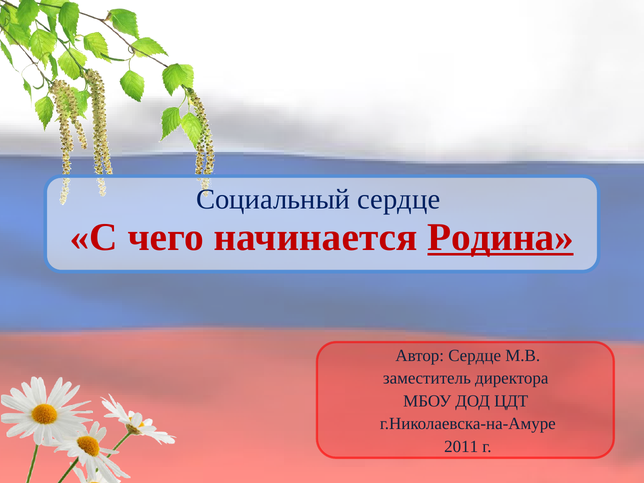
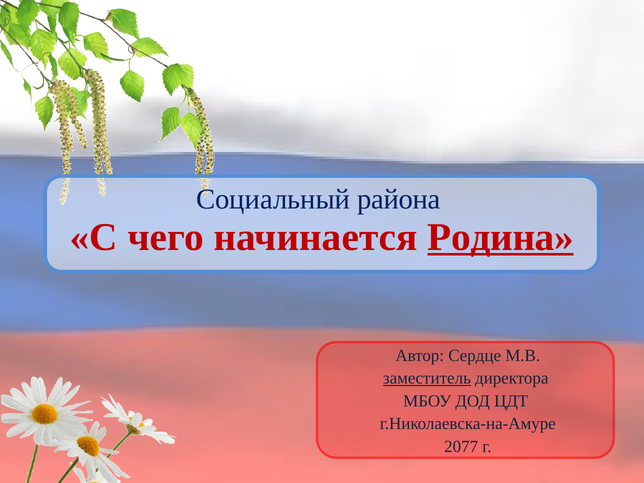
Социальный сердце: сердце -> района
заместитель underline: none -> present
2011: 2011 -> 2077
